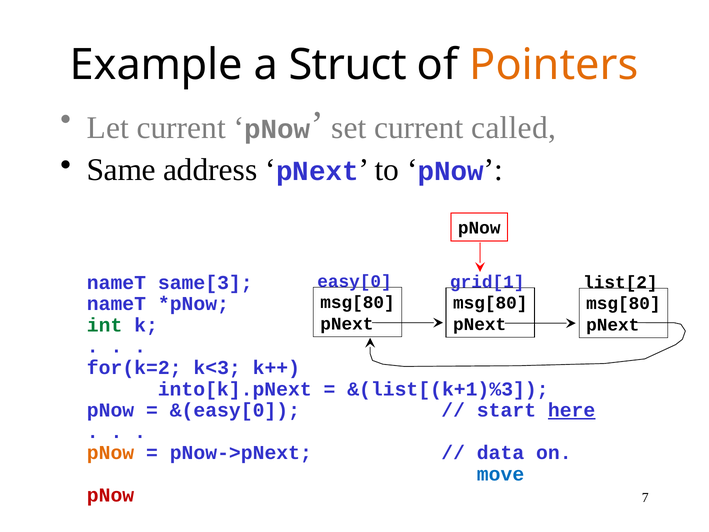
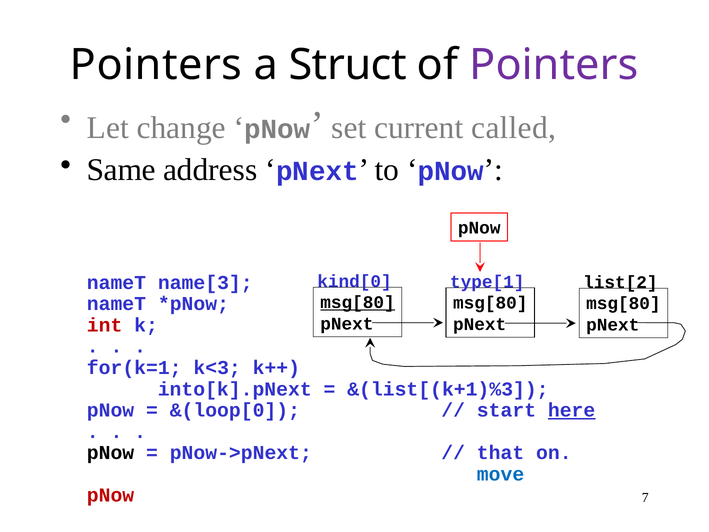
Example at (156, 65): Example -> Pointers
Pointers at (554, 65) colour: orange -> purple
Let current: current -> change
easy[0: easy[0 -> kind[0
same[3: same[3 -> name[3
grid[1: grid[1 -> type[1
msg[80 at (358, 302) underline: none -> present
int colour: green -> red
for(k=2: for(k=2 -> for(k=1
&(easy[0: &(easy[0 -> &(loop[0
pNow at (111, 453) colour: orange -> black
data: data -> that
